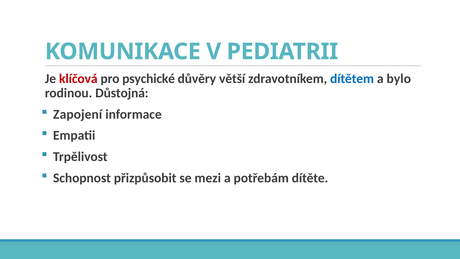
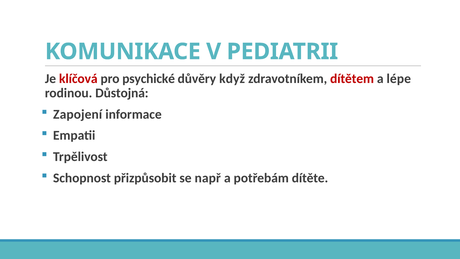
větší: větší -> když
dítětem colour: blue -> red
bylo: bylo -> lépe
mezi: mezi -> např
